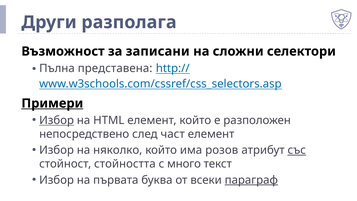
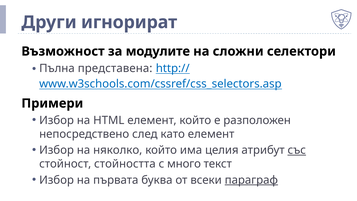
разполага: разполага -> игнорират
записани: записани -> модулите
Примери underline: present -> none
Избор at (57, 120) underline: present -> none
част: част -> като
розов: розов -> целия
